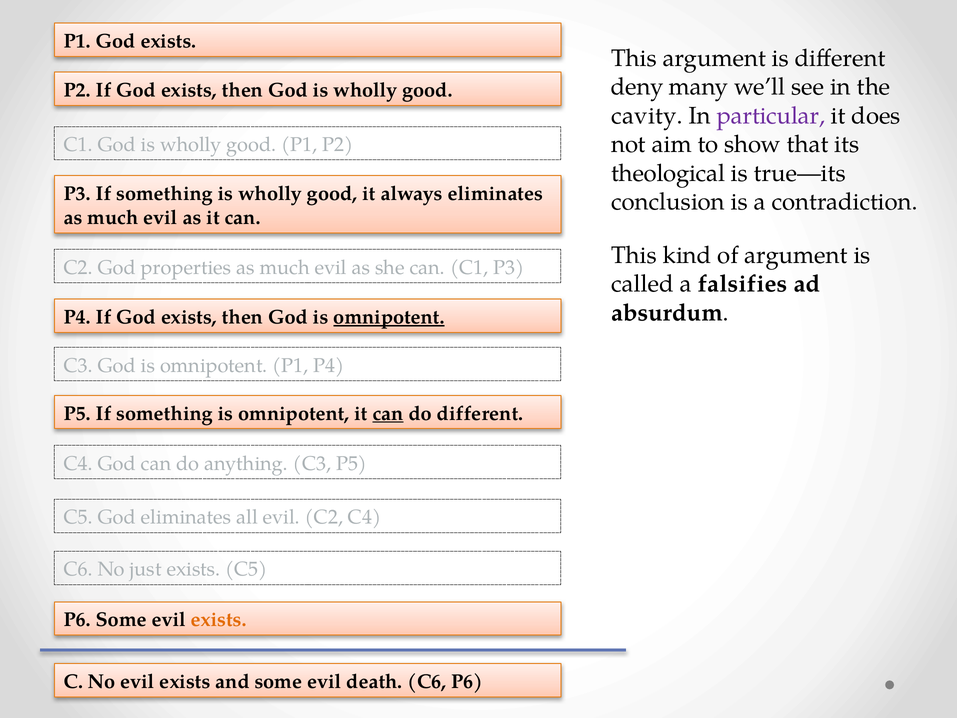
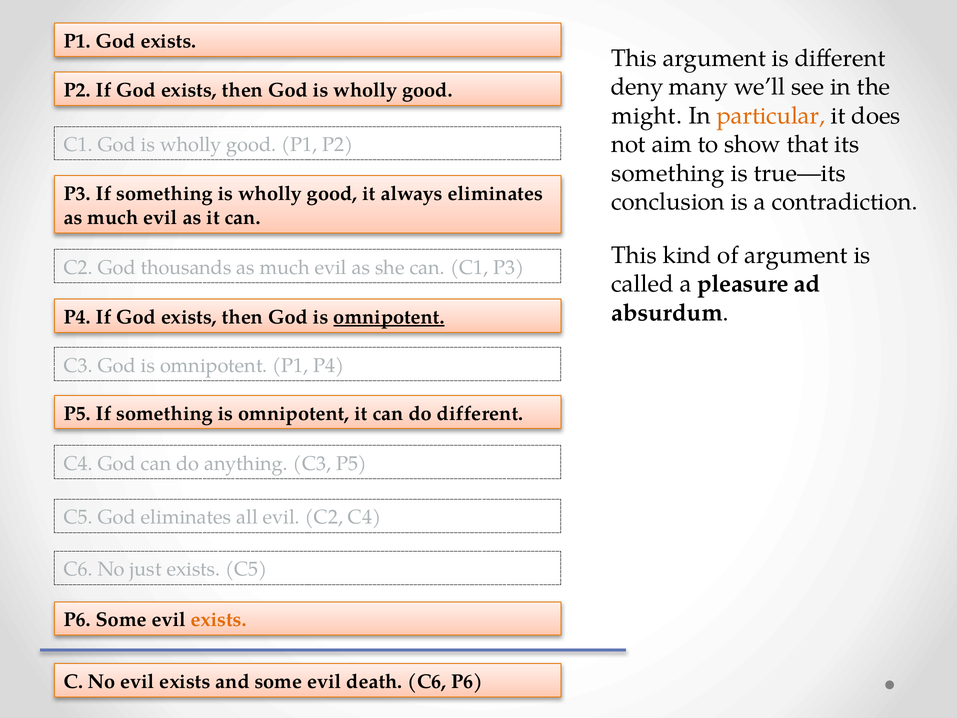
cavity: cavity -> might
particular colour: purple -> orange
theological at (668, 173): theological -> something
properties: properties -> thousands
falsifies: falsifies -> pleasure
can at (388, 413) underline: present -> none
